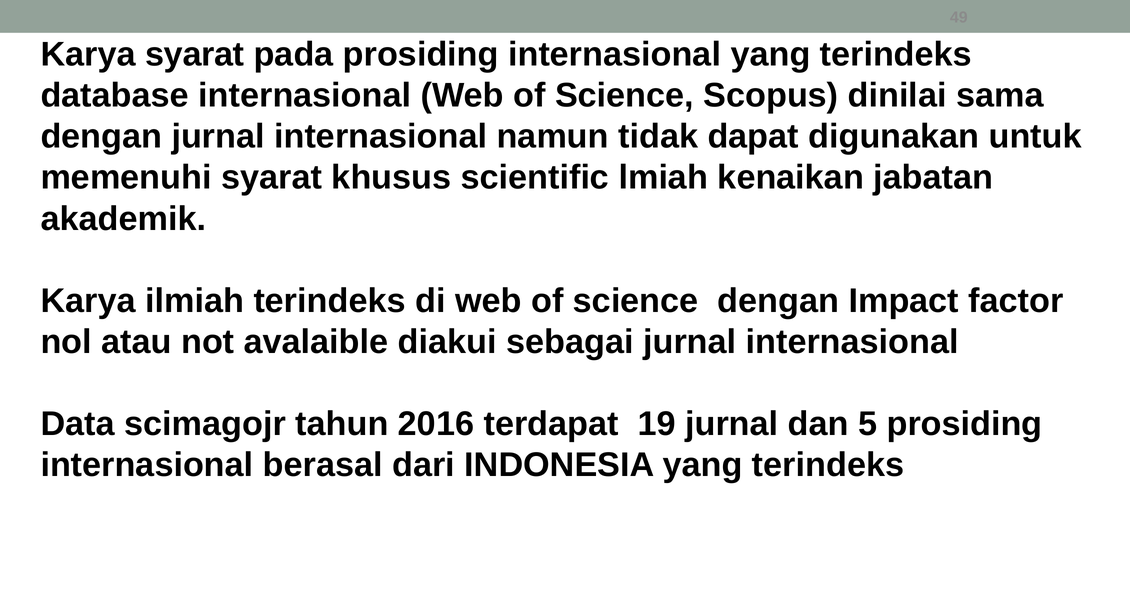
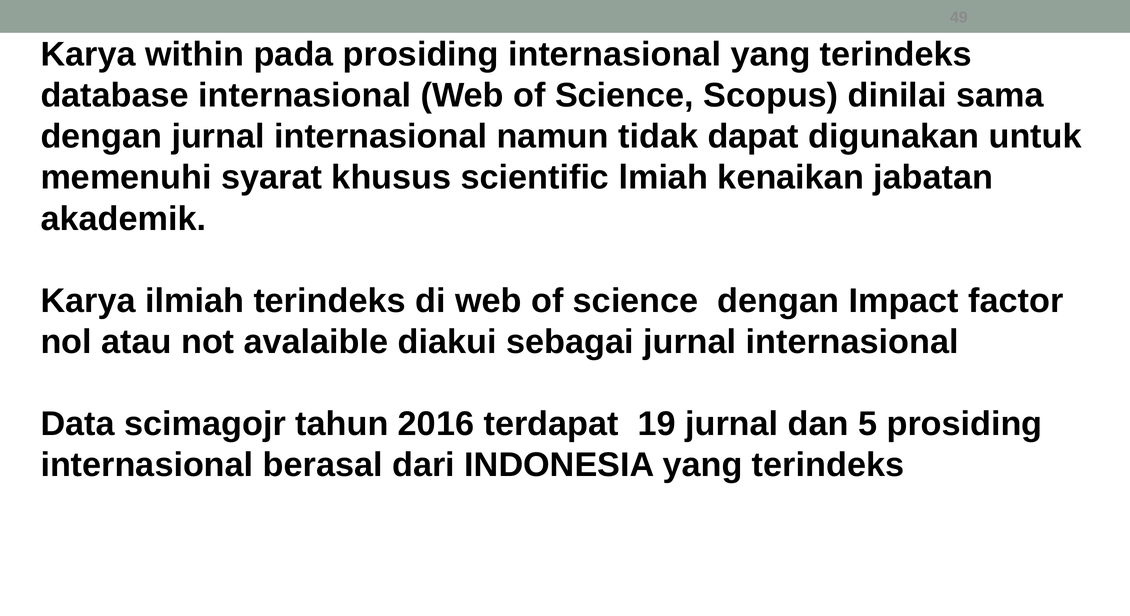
Karya syarat: syarat -> within
